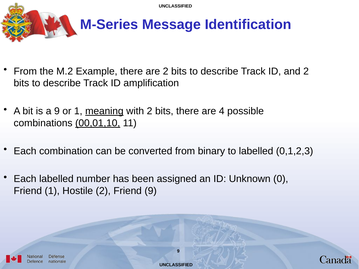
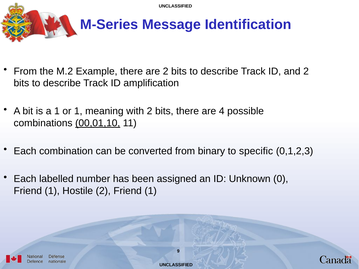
a 9: 9 -> 1
meaning underline: present -> none
to labelled: labelled -> specific
2 Friend 9: 9 -> 1
